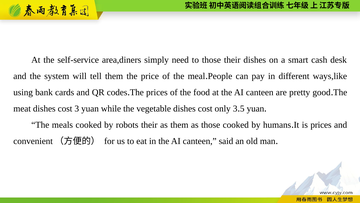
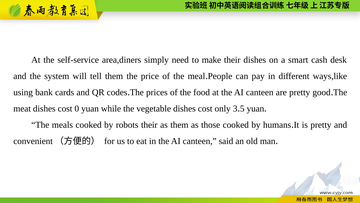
to those: those -> make
cost 3: 3 -> 0
is prices: prices -> pretty
